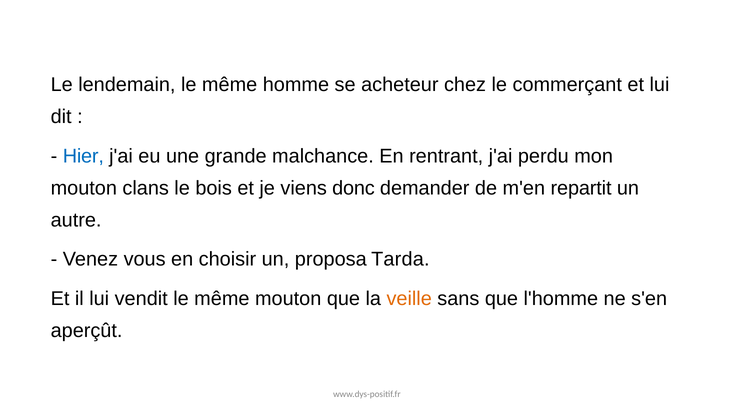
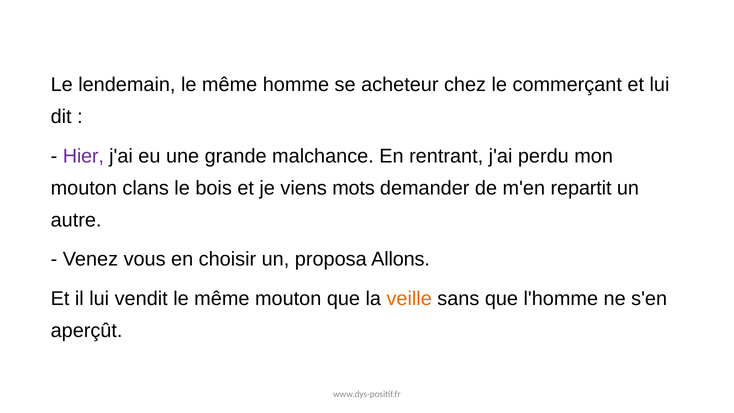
Hier colour: blue -> purple
donc: donc -> mots
Tarda: Tarda -> Allons
